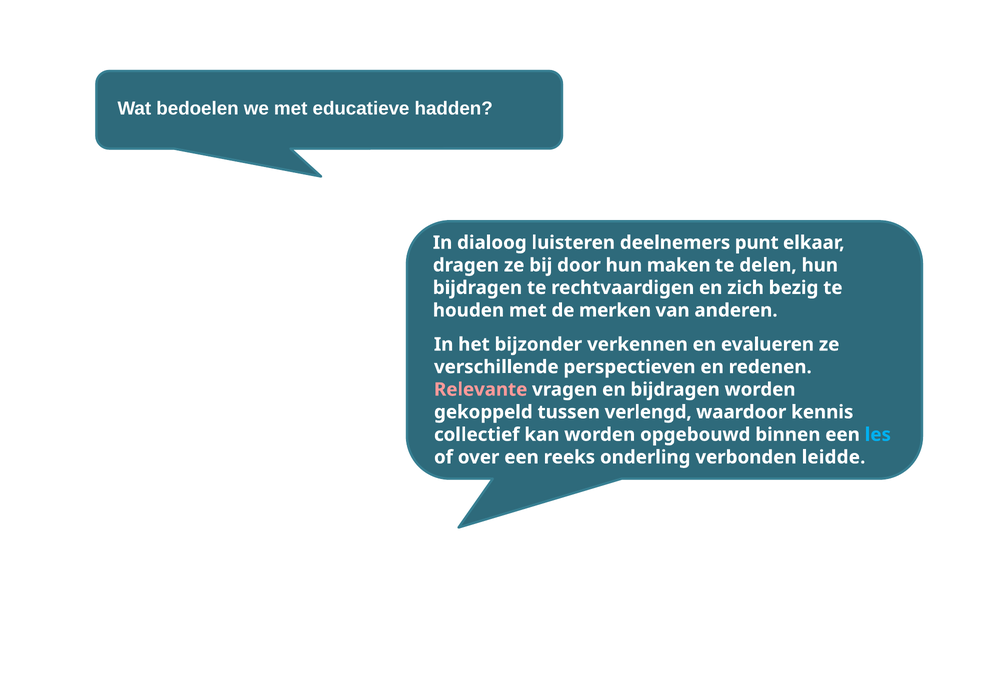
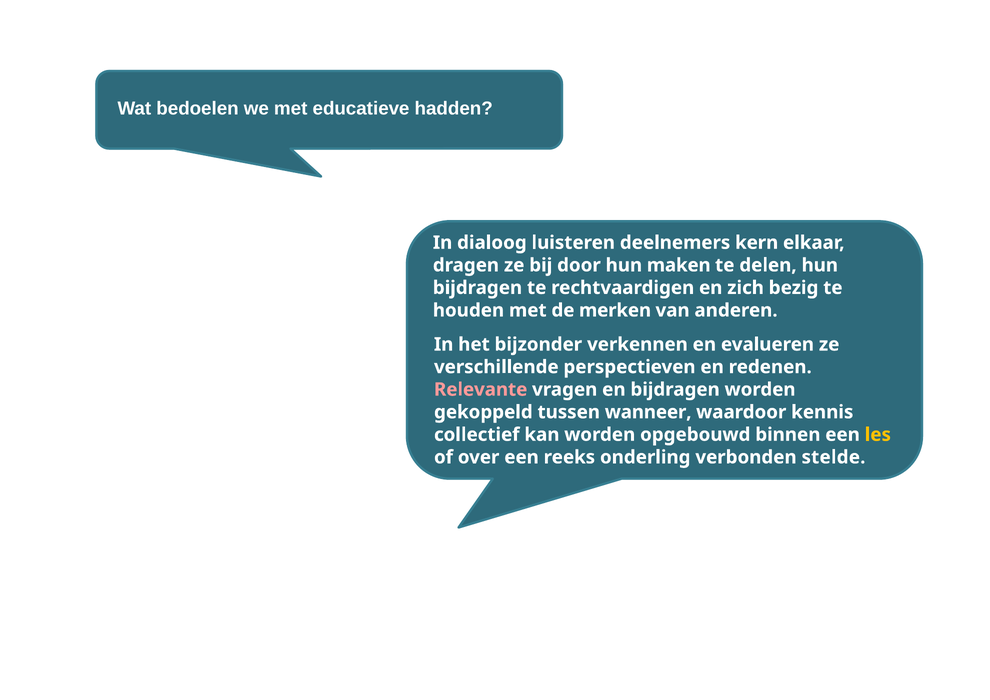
punt: punt -> kern
verlengd: verlengd -> wanneer
les colour: light blue -> yellow
leidde: leidde -> stelde
